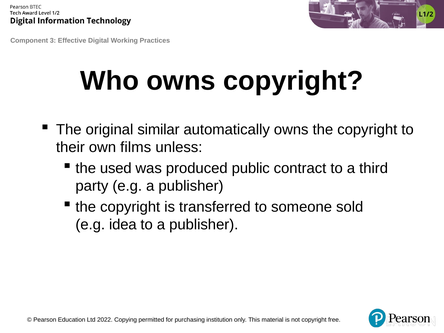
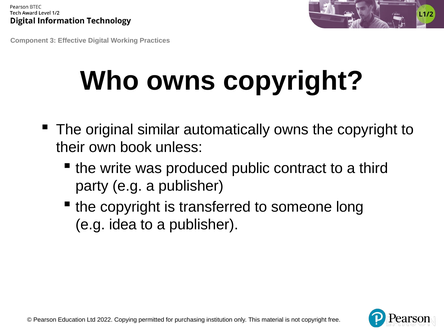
films: films -> book
used: used -> write
sold: sold -> long
